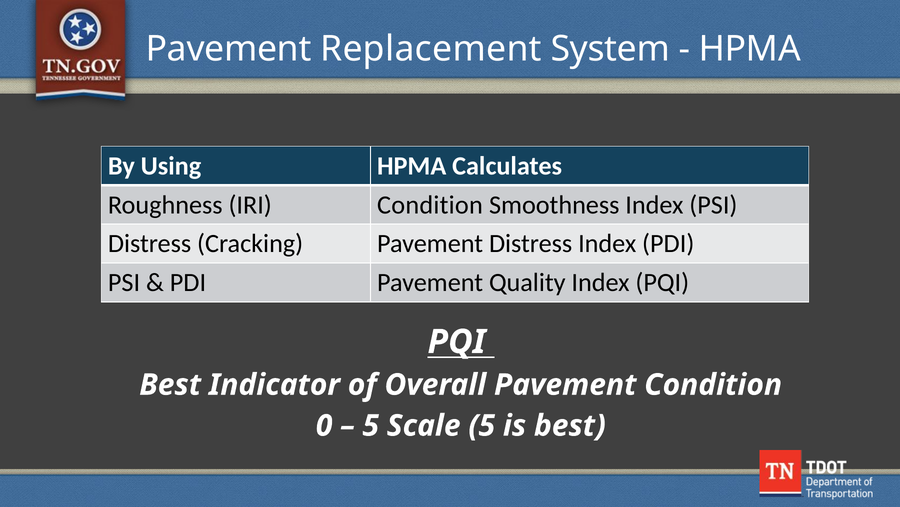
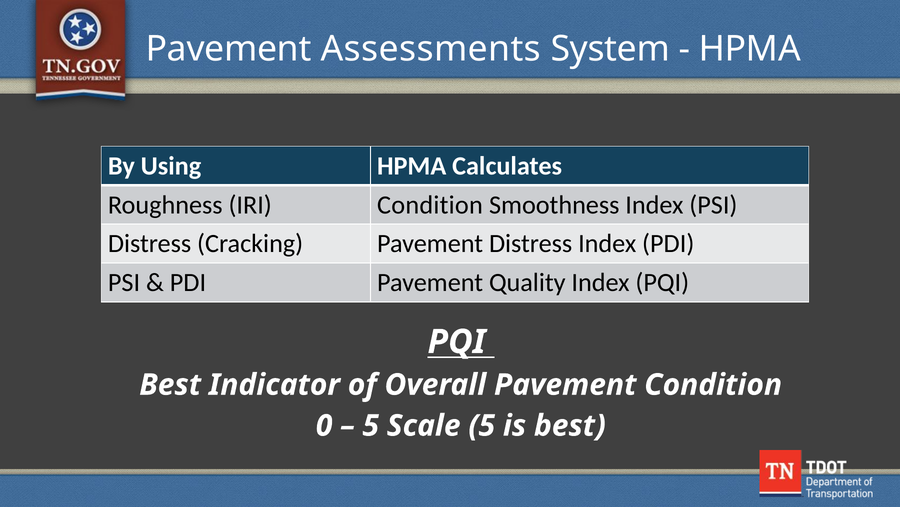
Replacement: Replacement -> Assessments
